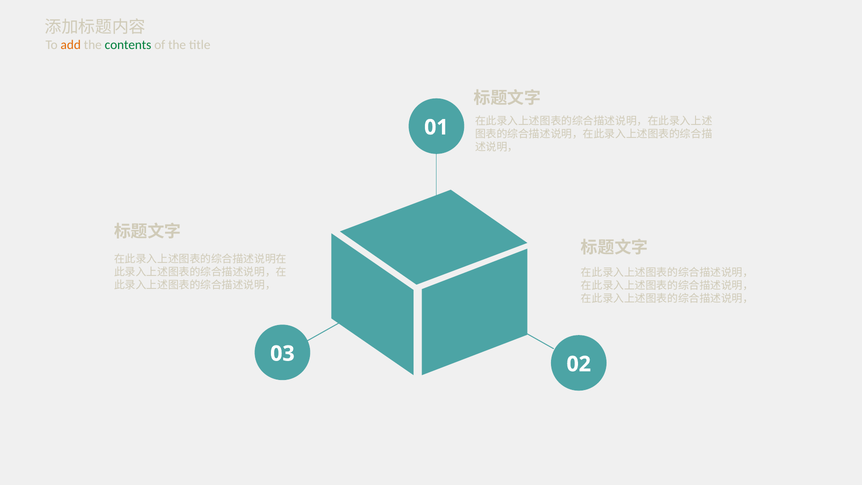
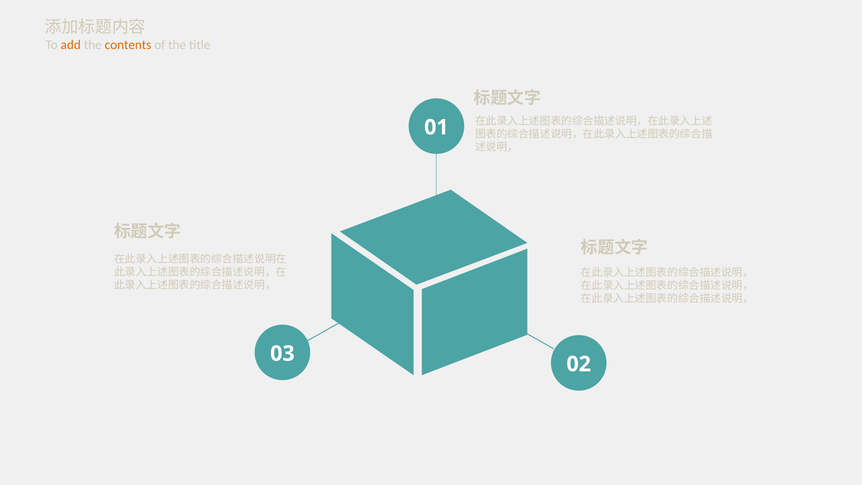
contents colour: green -> orange
